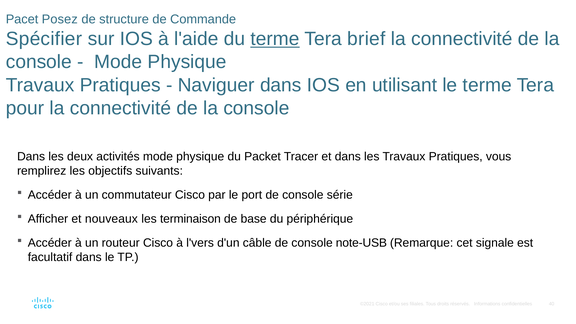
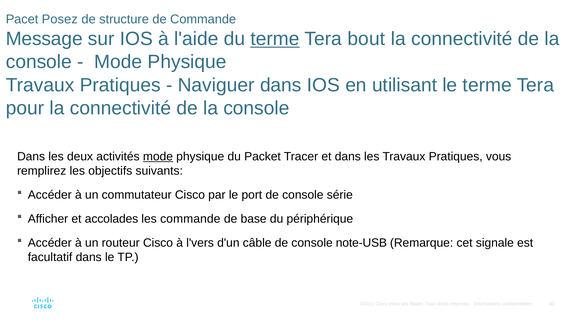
Spécifier: Spécifier -> Message
brief: brief -> bout
mode at (158, 156) underline: none -> present
nouveaux: nouveaux -> accolades
les terminaison: terminaison -> commande
